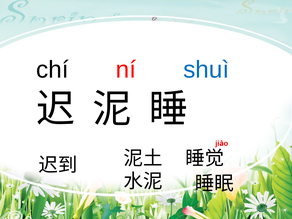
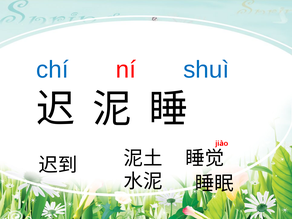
chí colour: black -> blue
